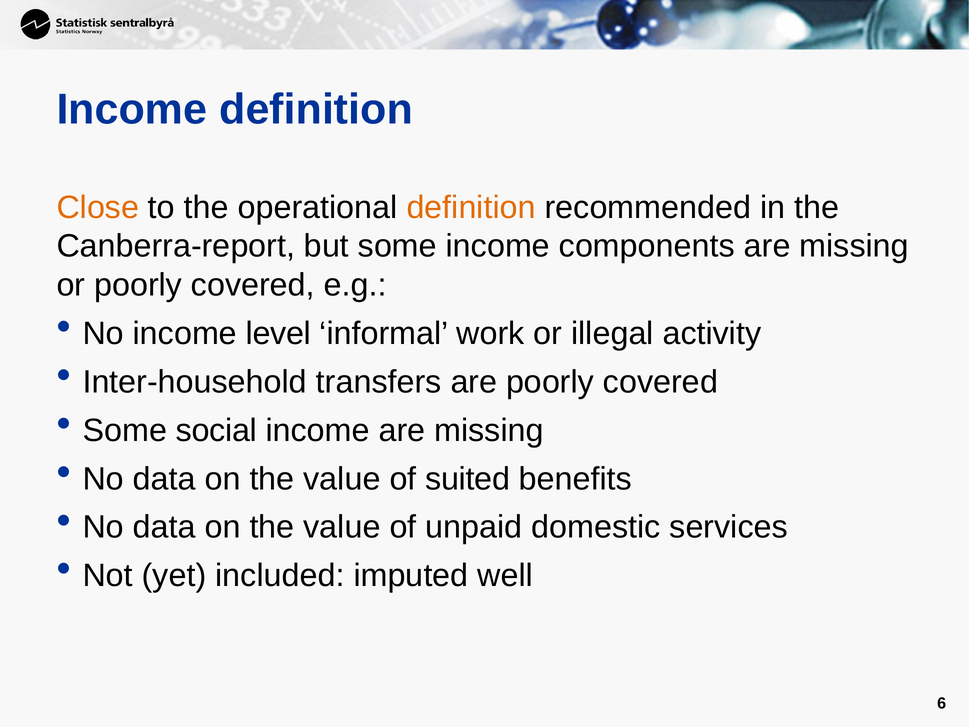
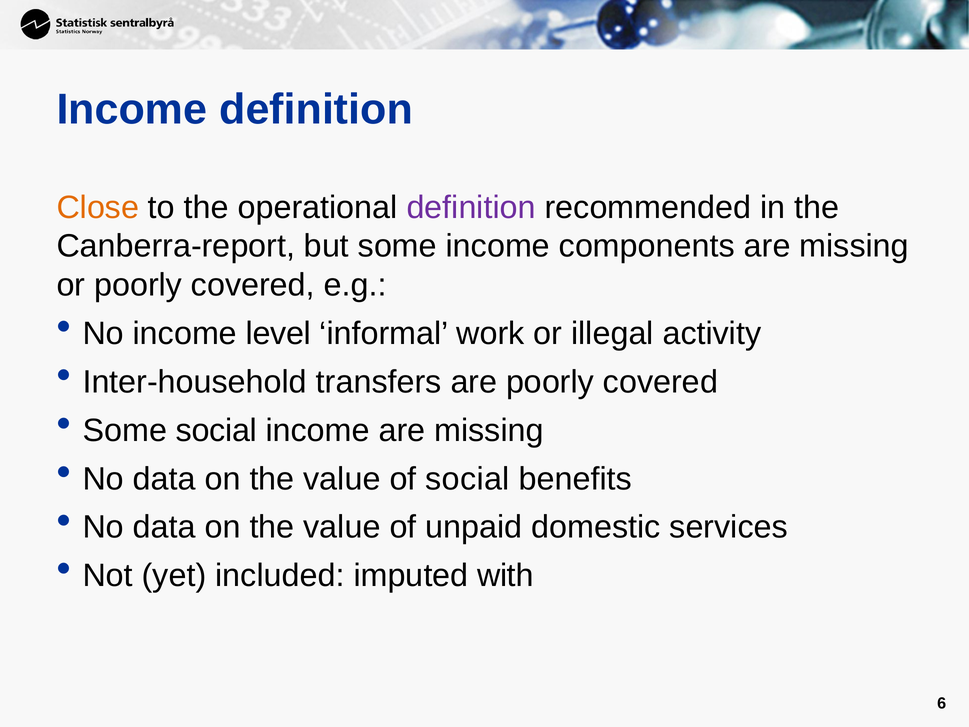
definition at (471, 207) colour: orange -> purple
of suited: suited -> social
well: well -> with
